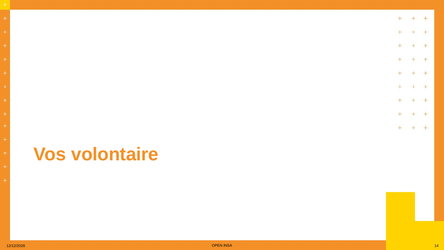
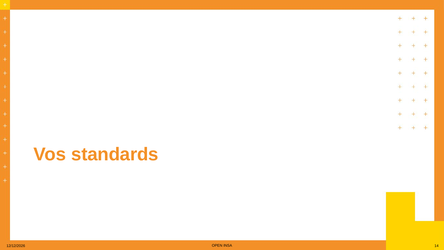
volontaire: volontaire -> standards
